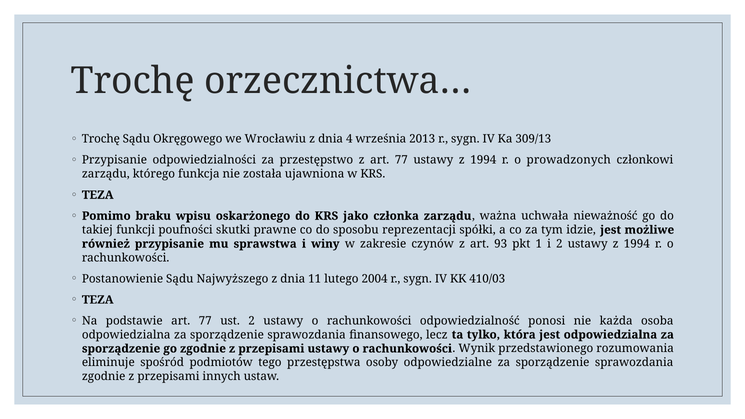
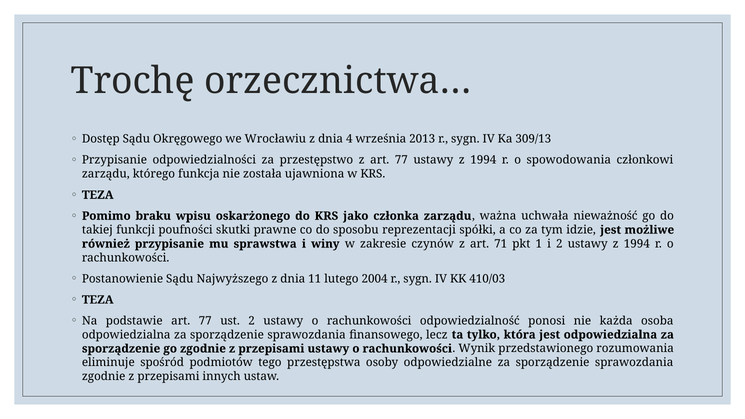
Trochę at (101, 139): Trochę -> Dostęp
prowadzonych: prowadzonych -> spowodowania
93: 93 -> 71
